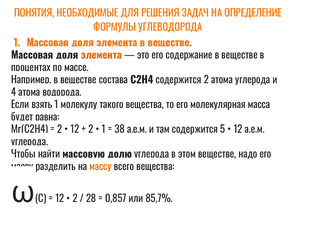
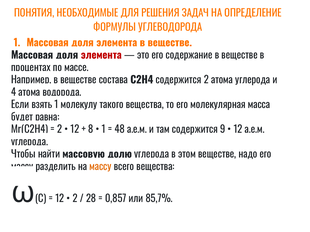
элемента at (101, 55) colour: orange -> red
2 at (91, 130): 2 -> 8
38: 38 -> 48
5: 5 -> 9
